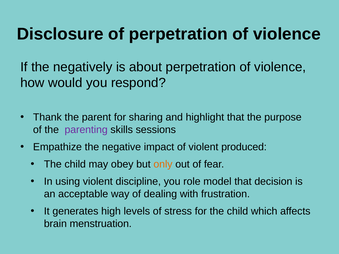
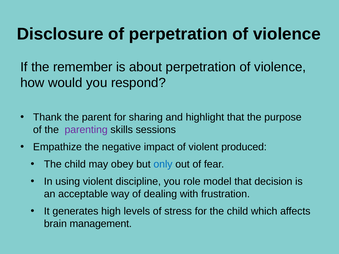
negatively: negatively -> remember
only colour: orange -> blue
menstruation: menstruation -> management
